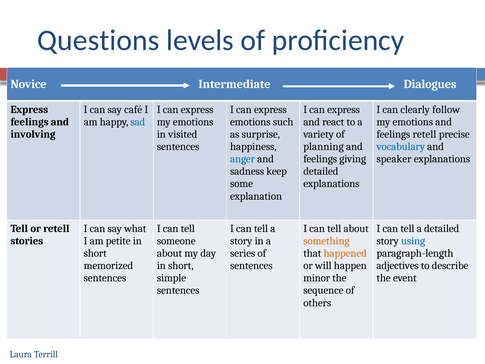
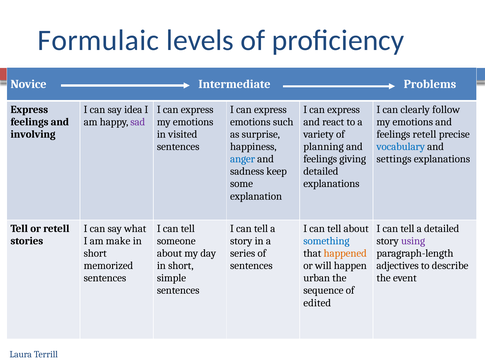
Questions: Questions -> Formulaic
Dialogues: Dialogues -> Problems
café: café -> idea
sad colour: blue -> purple
speaker: speaker -> settings
petite: petite -> make
something colour: orange -> blue
using colour: blue -> purple
minor: minor -> urban
others: others -> edited
